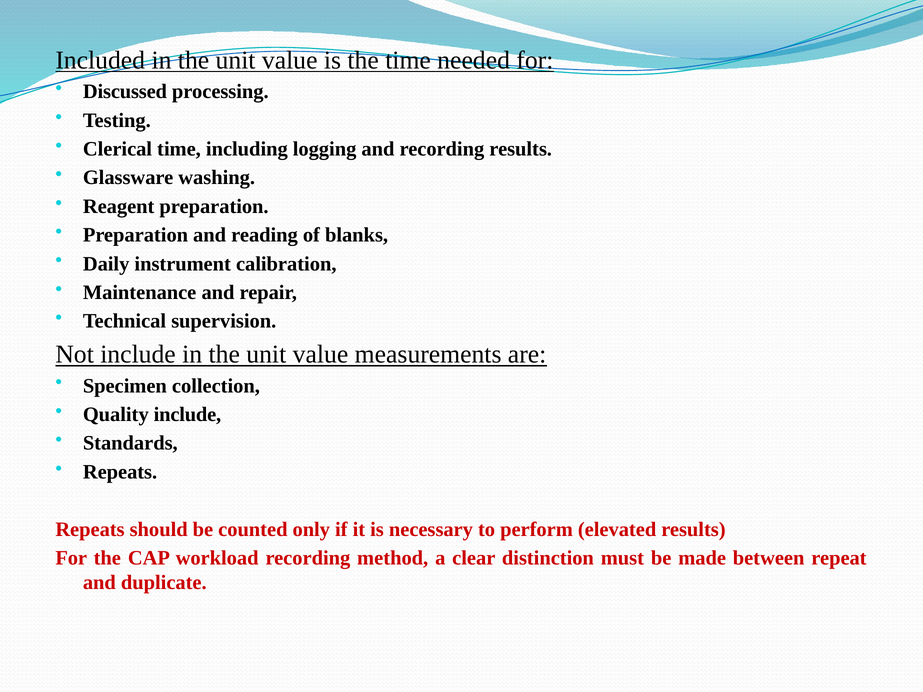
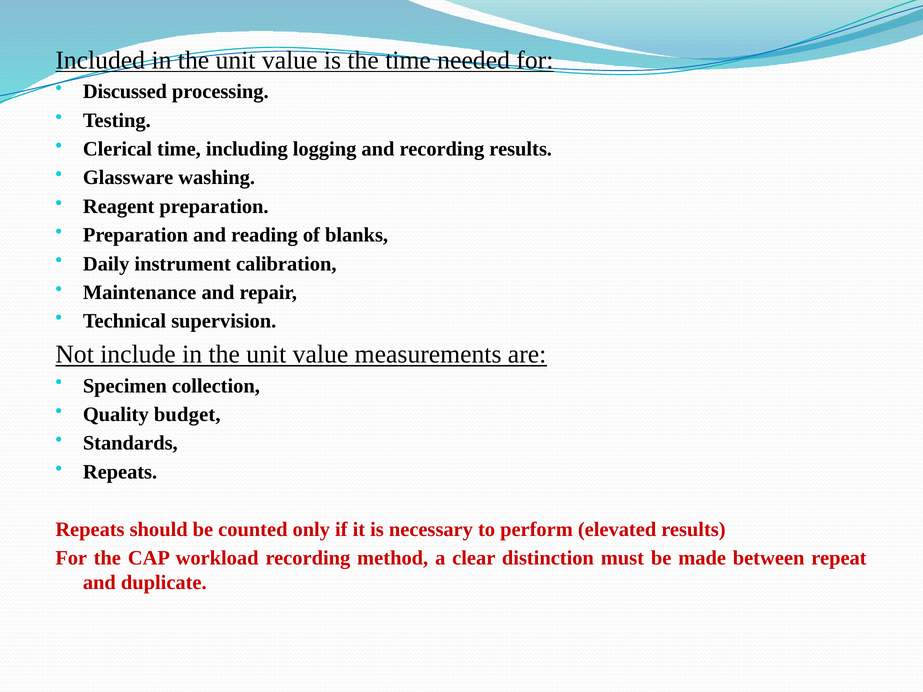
Quality include: include -> budget
